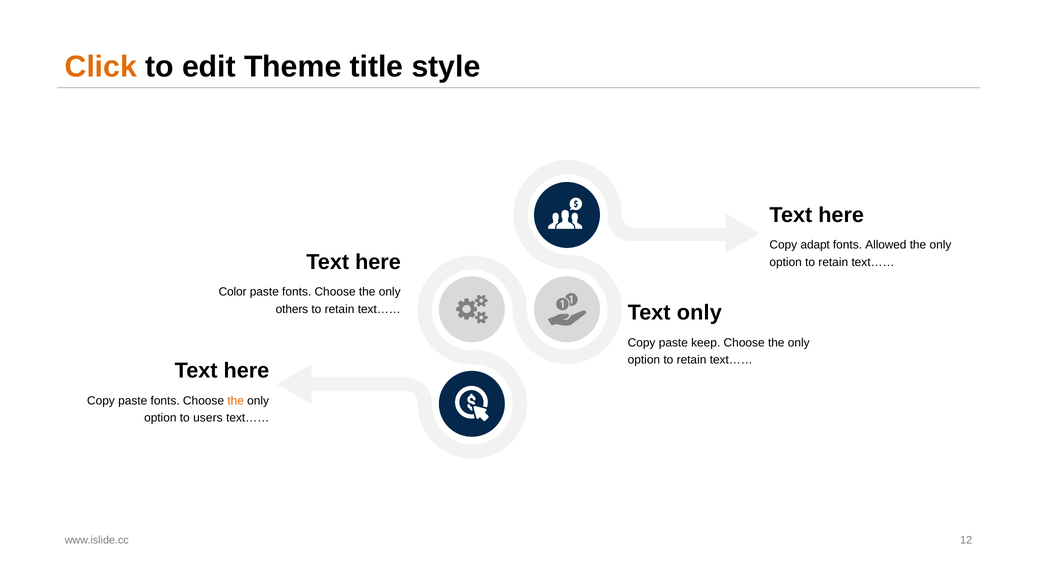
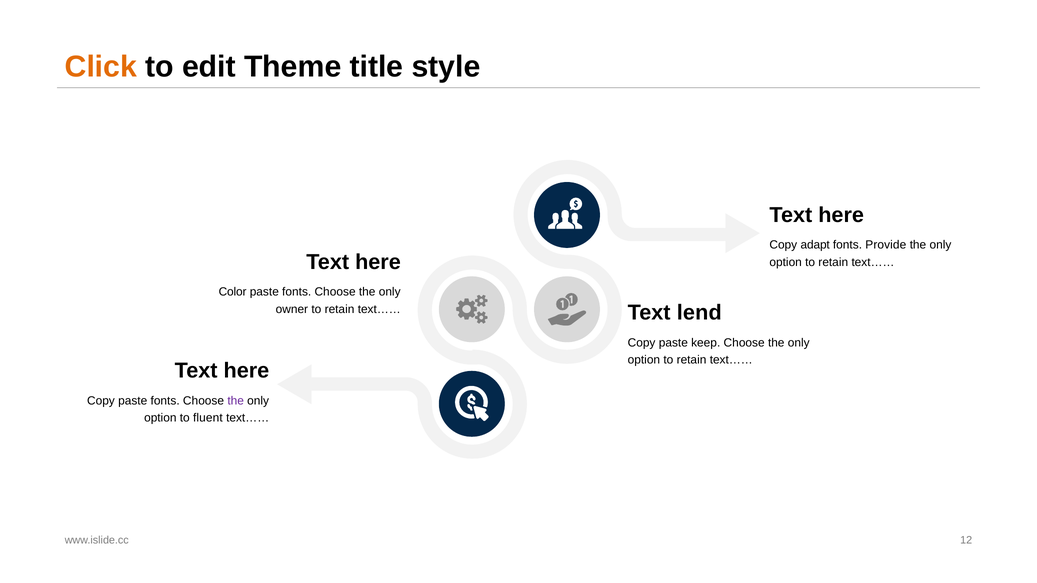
Allowed: Allowed -> Provide
Text only: only -> lend
others: others -> owner
the at (236, 401) colour: orange -> purple
users: users -> fluent
